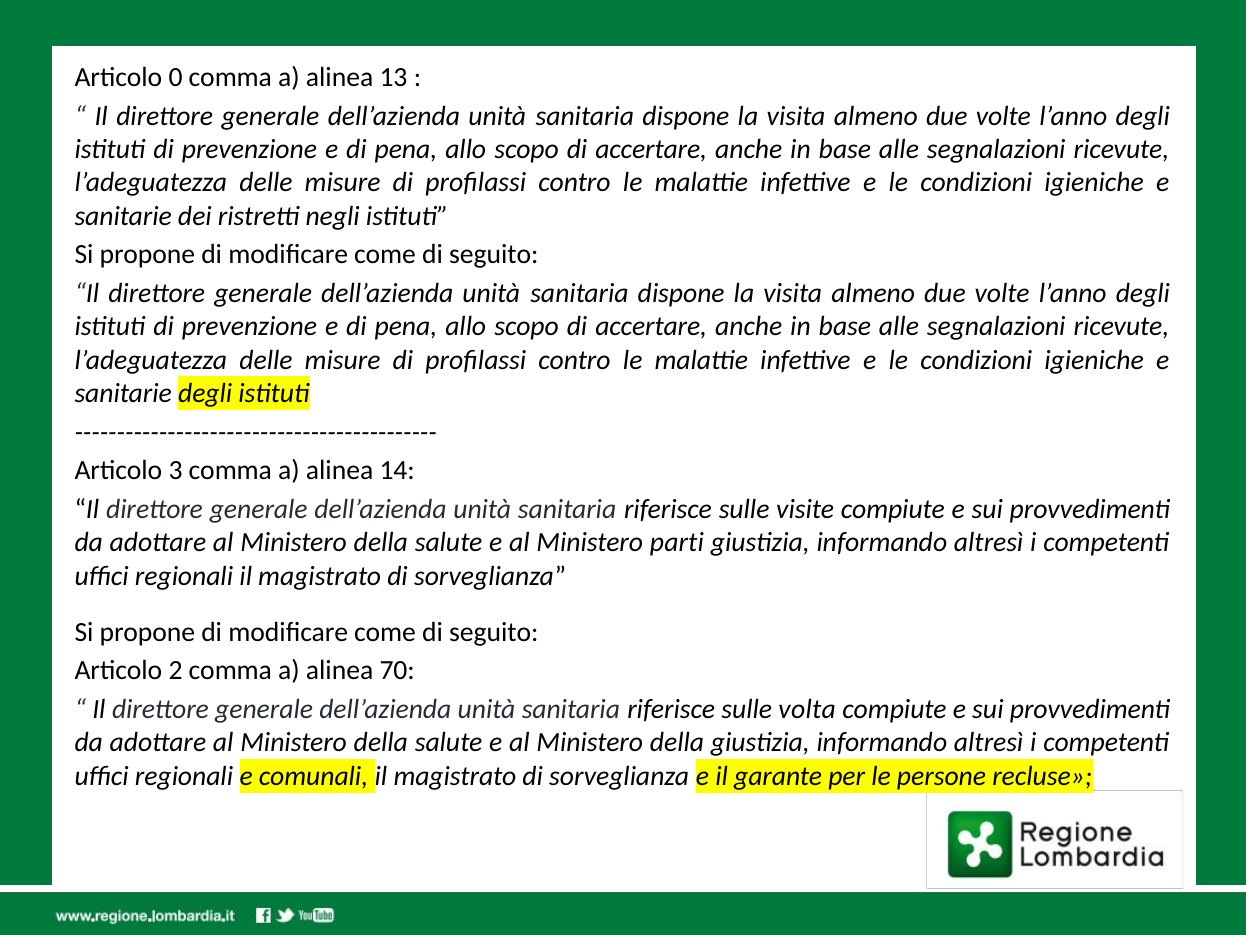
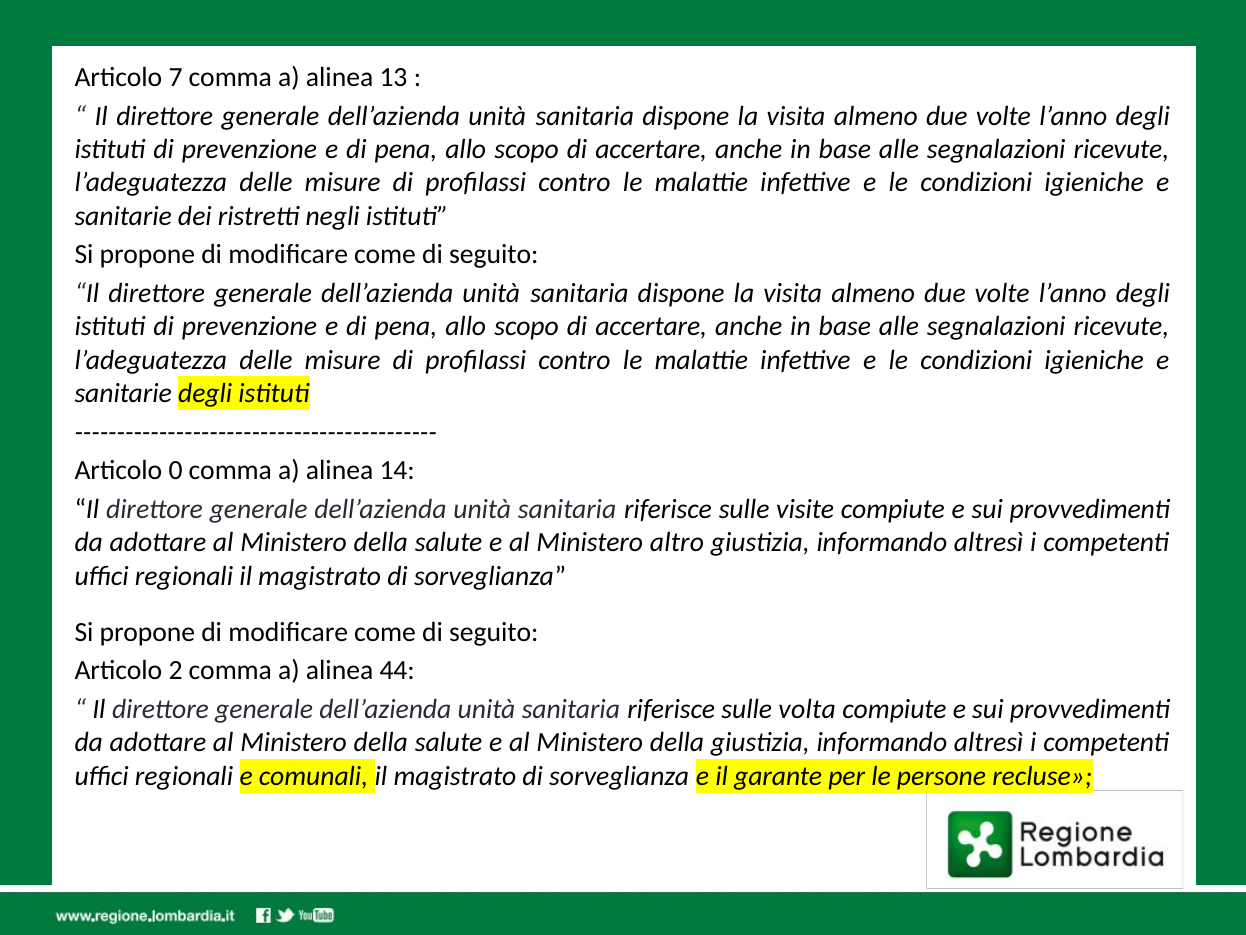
0: 0 -> 7
3: 3 -> 0
parti: parti -> altro
70: 70 -> 44
